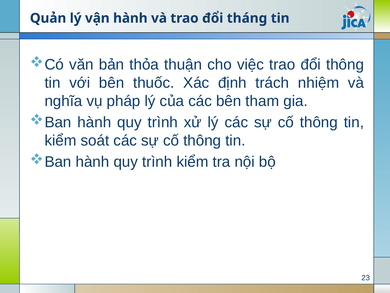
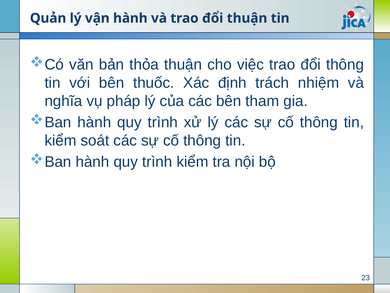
đổi tháng: tháng -> thuận
